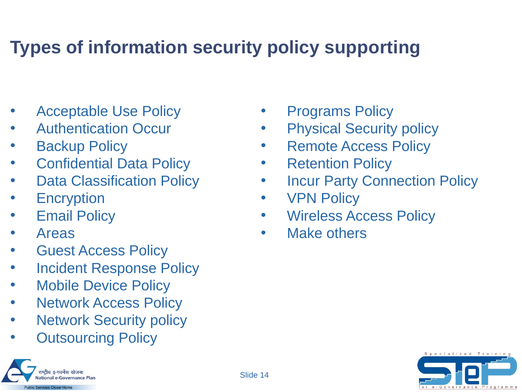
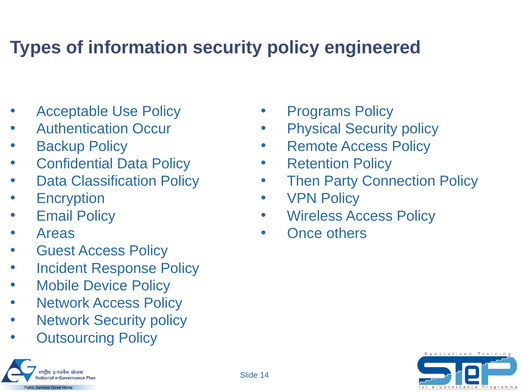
supporting: supporting -> engineered
Incur: Incur -> Then
Make: Make -> Once
